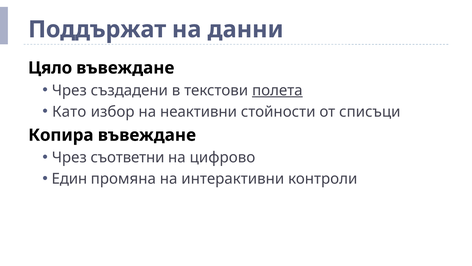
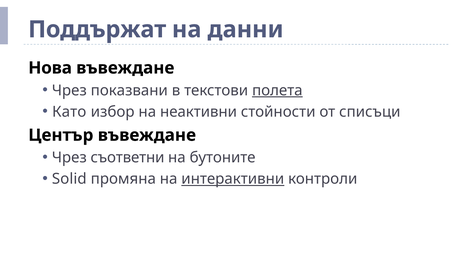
Цяло: Цяло -> Нова
създадени: създадени -> показвани
Копира: Копира -> Център
цифрово: цифрово -> бутоните
Един: Един -> Solid
интерактивни underline: none -> present
